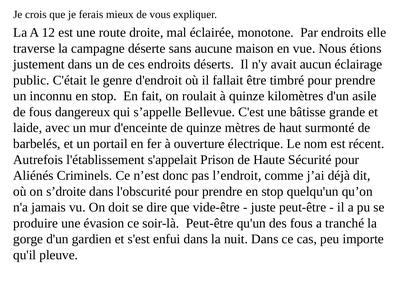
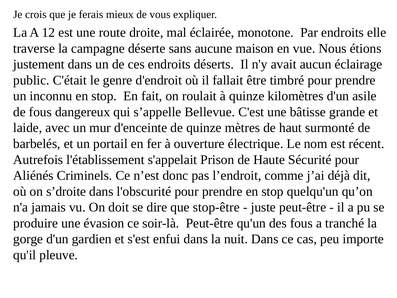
vide-être: vide-être -> stop-être
